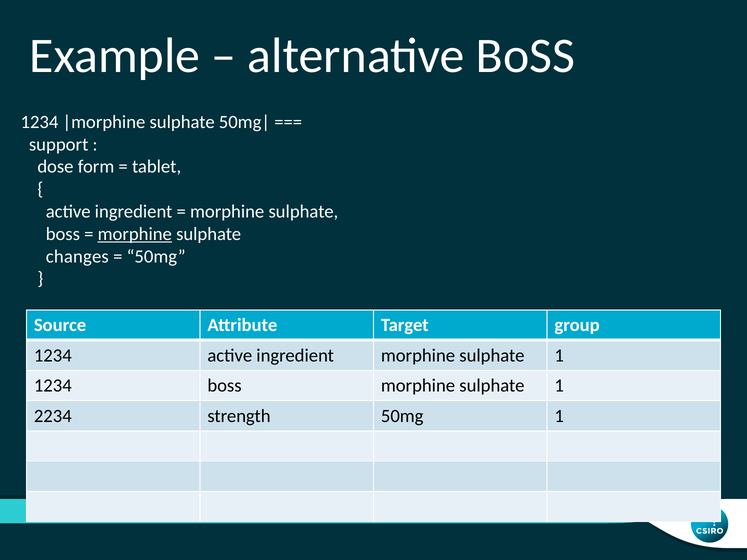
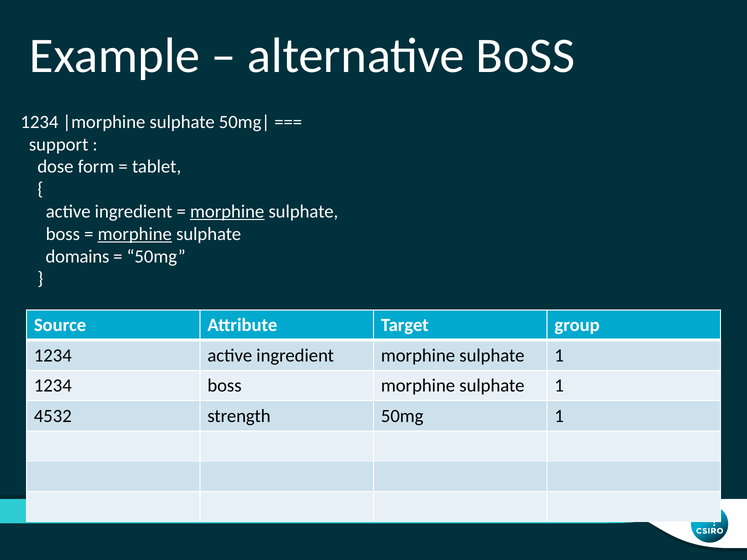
morphine at (227, 212) underline: none -> present
changes: changes -> domains
2234: 2234 -> 4532
